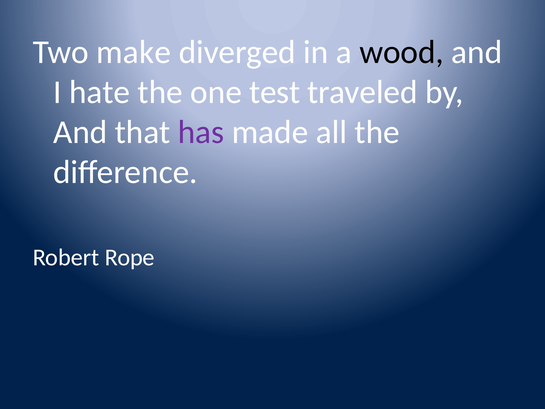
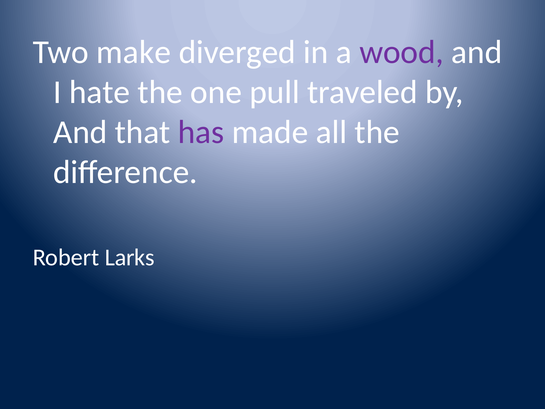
wood colour: black -> purple
test: test -> pull
Rope: Rope -> Larks
